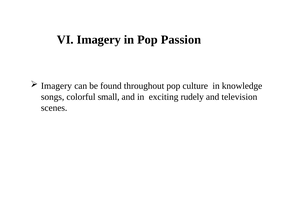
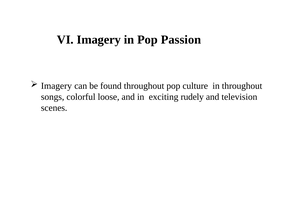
in knowledge: knowledge -> throughout
small: small -> loose
